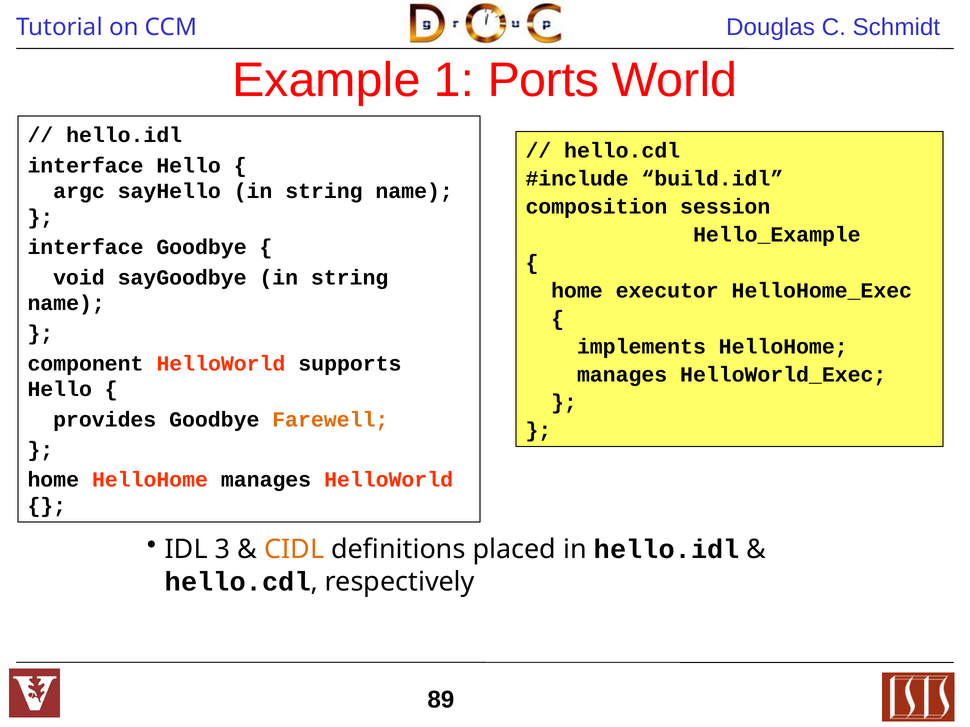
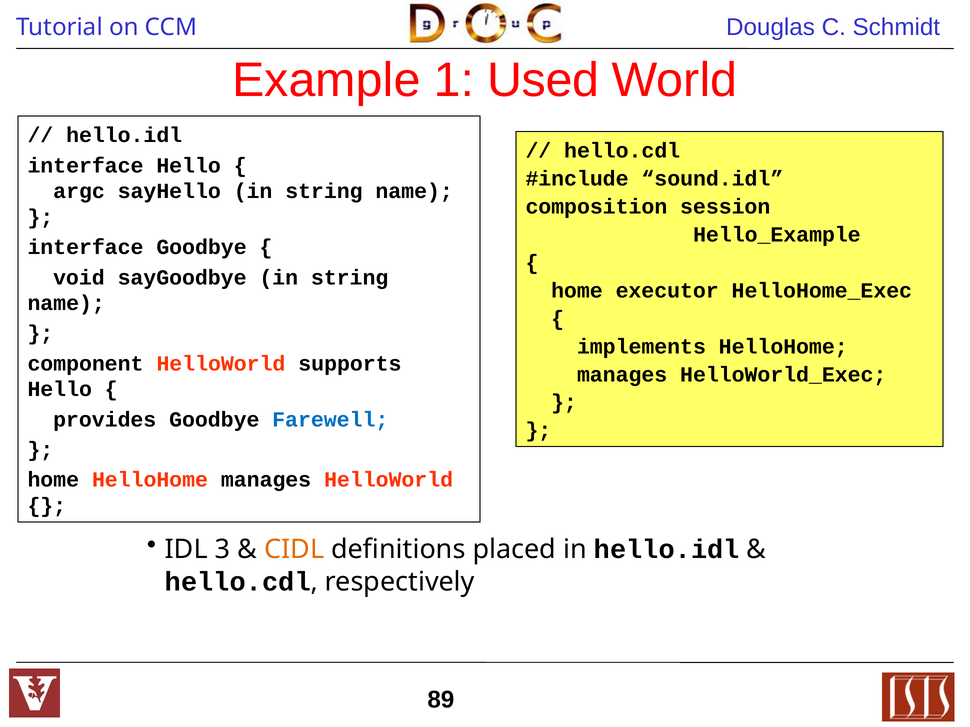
Ports: Ports -> Used
build.idl: build.idl -> sound.idl
Farewell colour: orange -> blue
